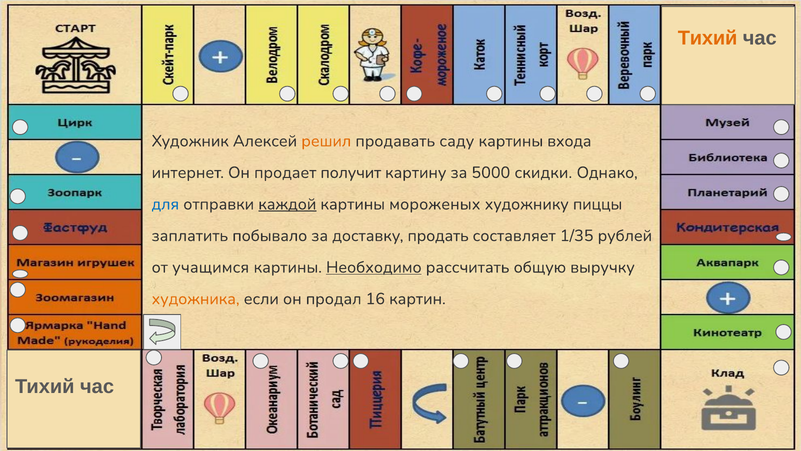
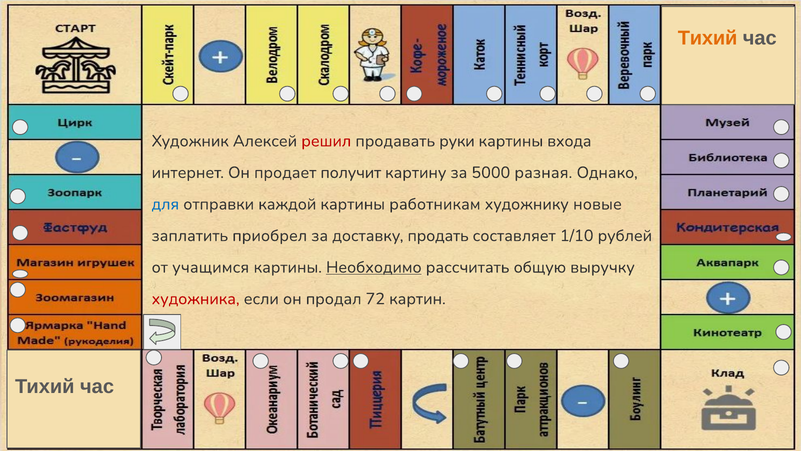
решил colour: orange -> red
саду: саду -> руки
скидки: скидки -> разная
каждой underline: present -> none
мороженых: мороженых -> работникам
пиццы: пиццы -> новые
побывало: побывало -> приобрел
1/35: 1/35 -> 1/10
художника colour: orange -> red
16: 16 -> 72
